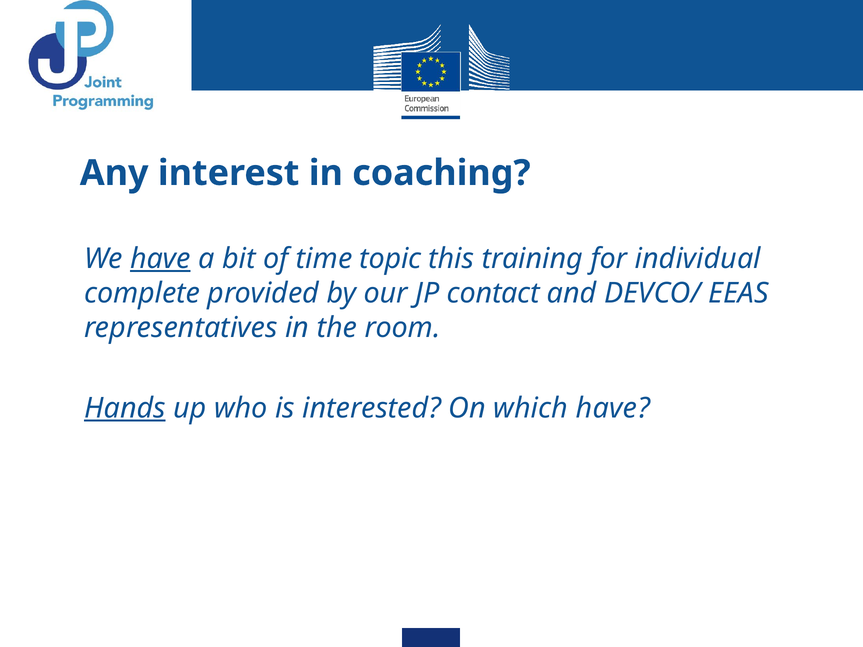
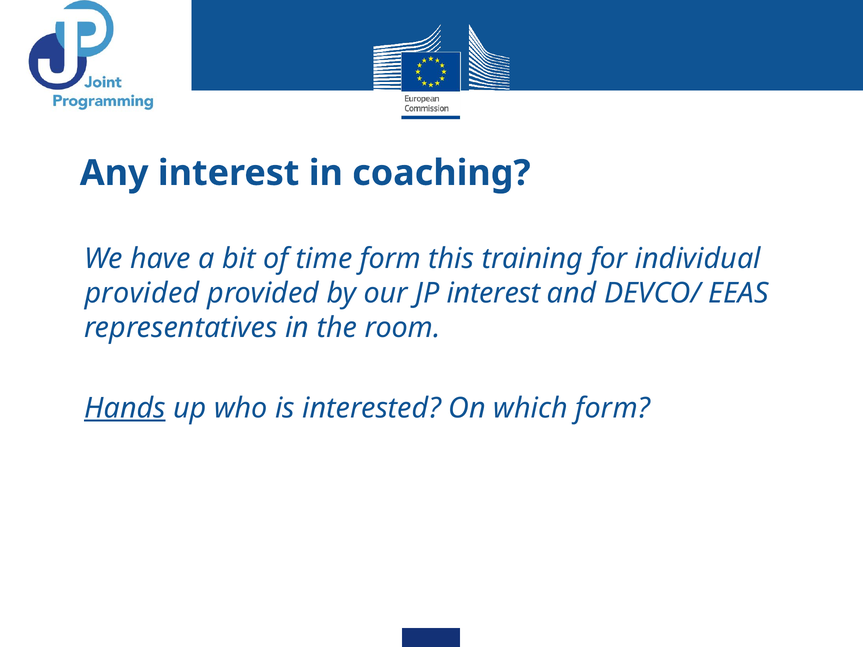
have at (160, 259) underline: present -> none
time topic: topic -> form
complete at (142, 293): complete -> provided
JP contact: contact -> interest
which have: have -> form
